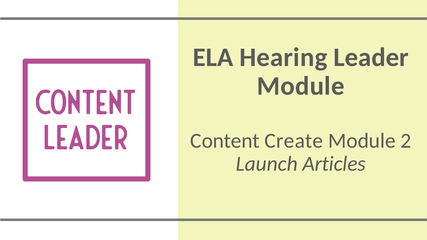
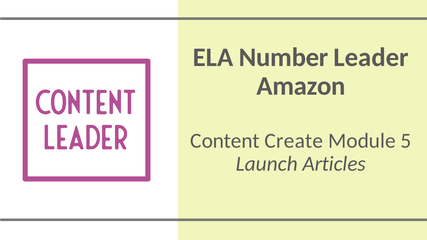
Hearing: Hearing -> Number
Module at (301, 86): Module -> Amazon
2: 2 -> 5
